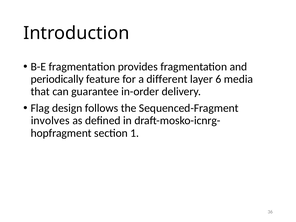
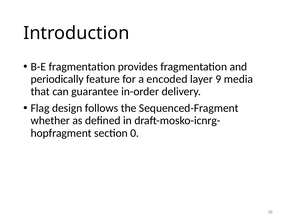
different: different -> encoded
6: 6 -> 9
involves: involves -> whether
1: 1 -> 0
